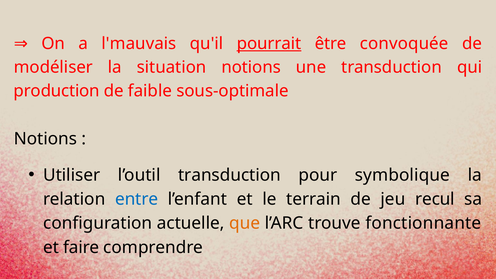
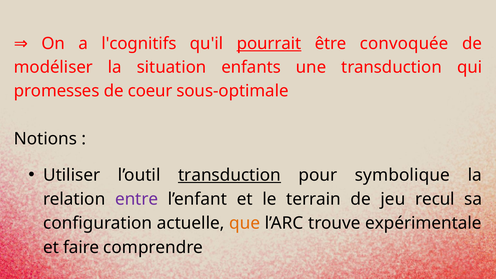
l'mauvais: l'mauvais -> l'cognitifs
situation notions: notions -> enfants
production: production -> promesses
faible: faible -> coeur
transduction at (229, 175) underline: none -> present
entre colour: blue -> purple
fonctionnante: fonctionnante -> expérimentale
